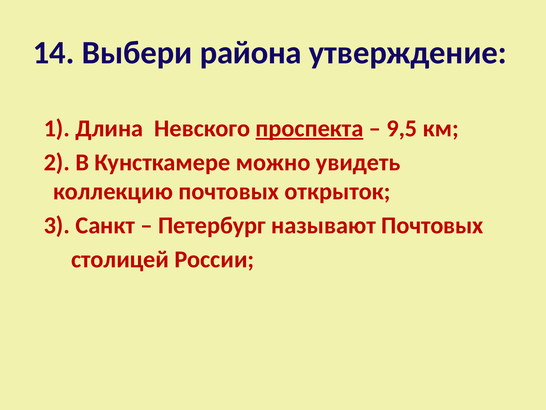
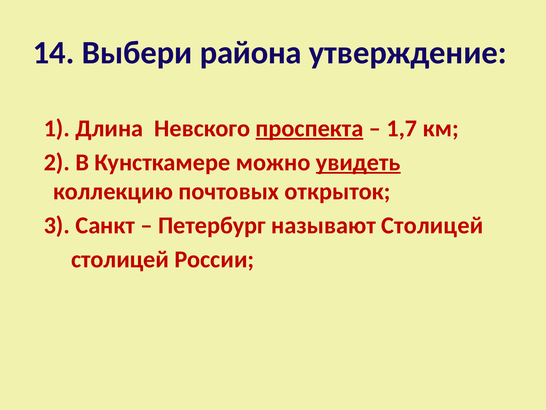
9,5: 9,5 -> 1,7
увидеть underline: none -> present
называют Почтовых: Почтовых -> Столицей
